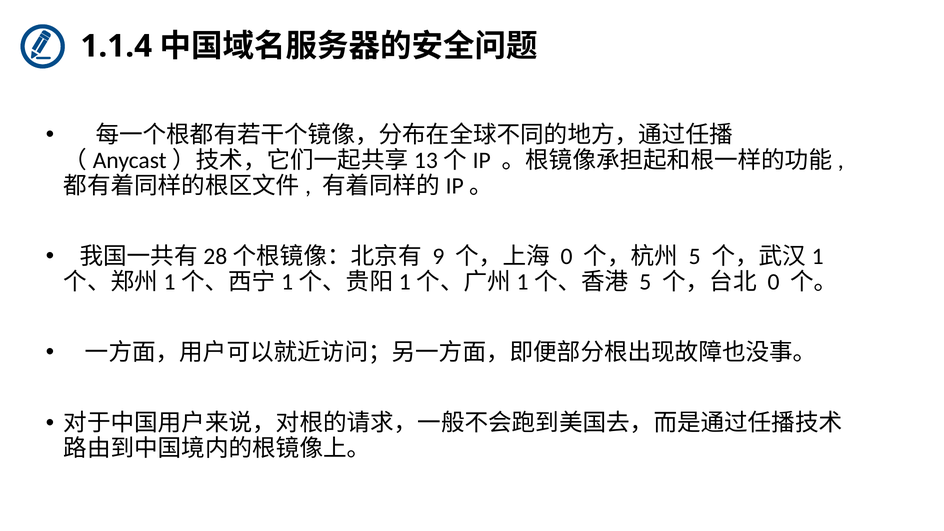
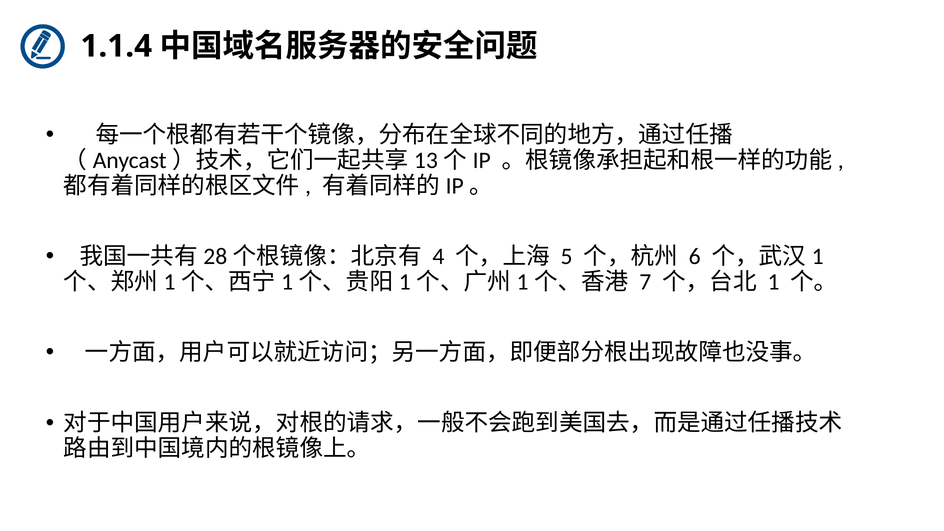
9: 9 -> 4
0 at (567, 256): 0 -> 5
5 at (695, 256): 5 -> 6
5 at (645, 282): 5 -> 7
0 at (773, 282): 0 -> 1
